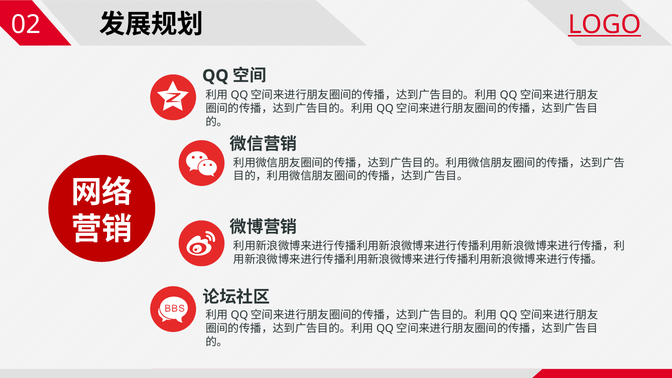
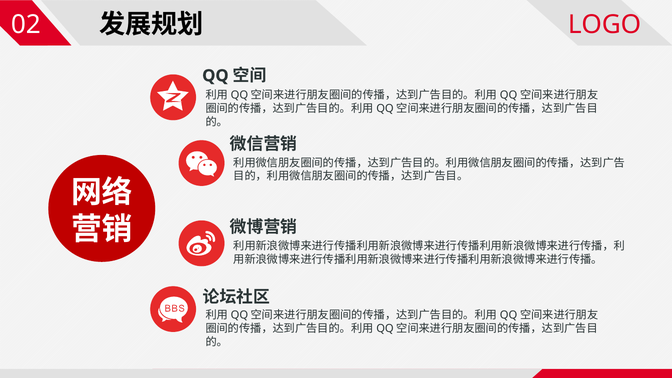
LOGO underline: present -> none
